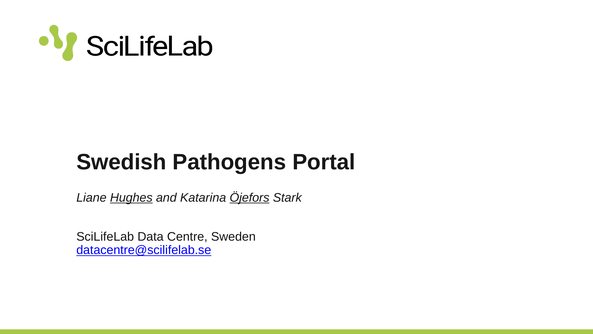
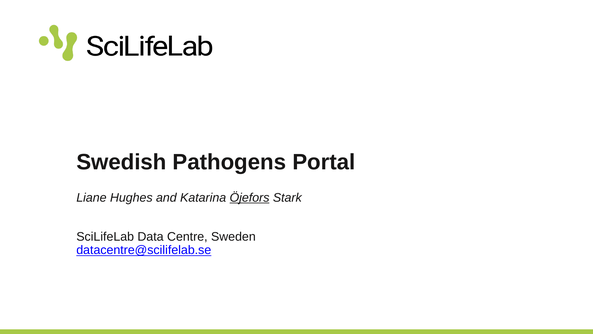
Hughes underline: present -> none
